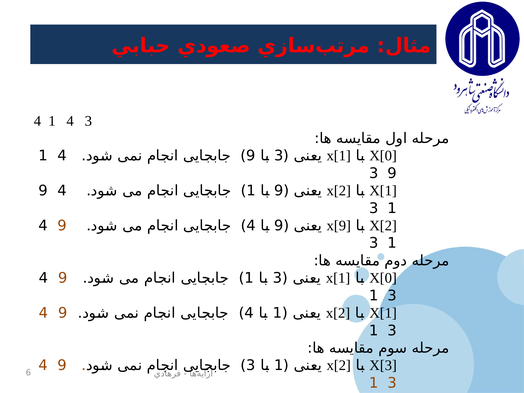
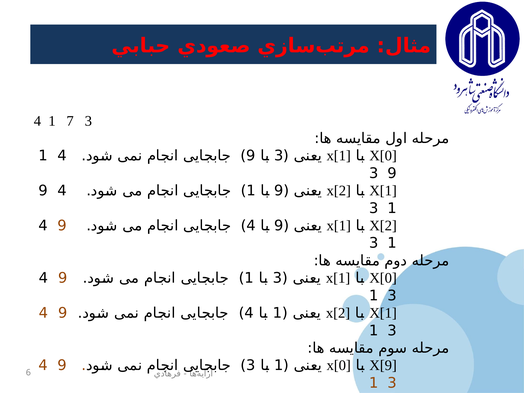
1 4: 4 -> 7
x[9 at (339, 226): x[9 -> x[1
x[2 at (339, 366): x[2 -> x[0
X[3: X[3 -> X[9
